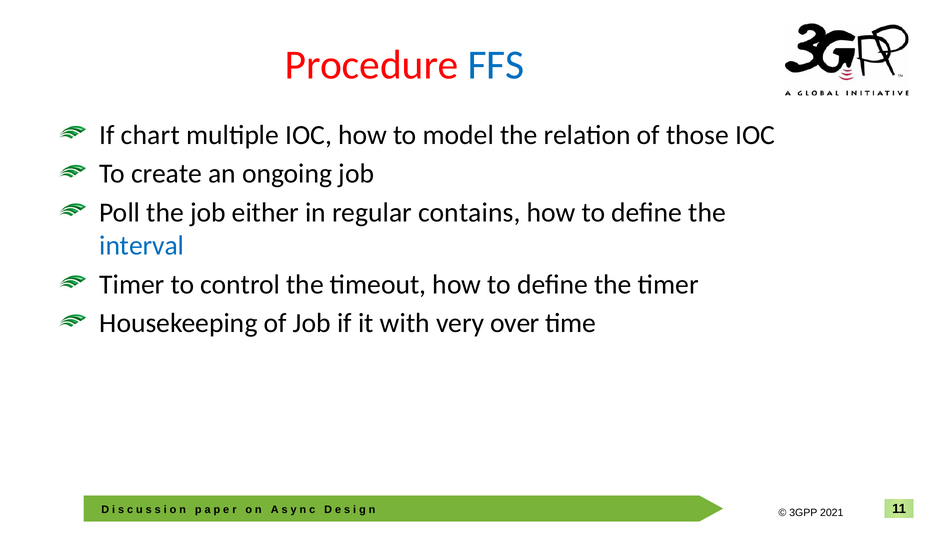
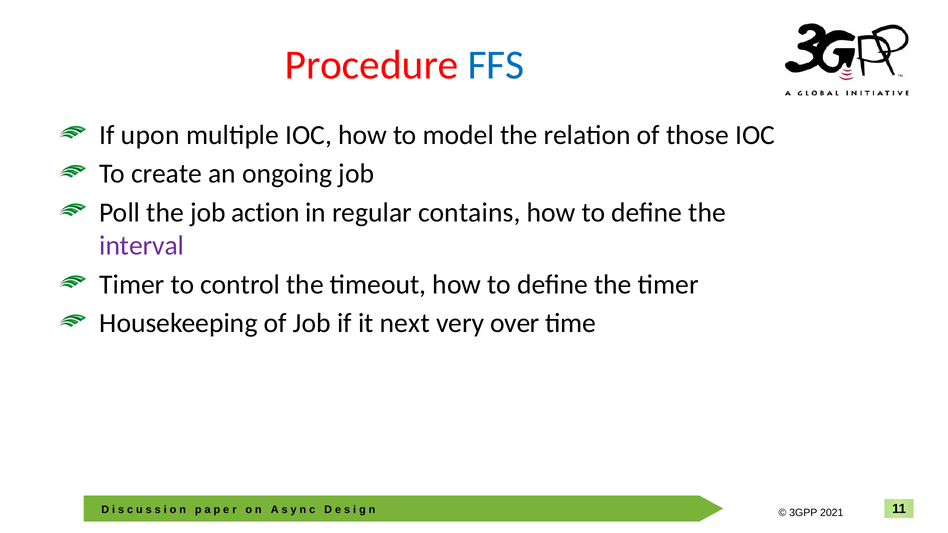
chart: chart -> upon
either: either -> action
interval colour: blue -> purple
with: with -> next
